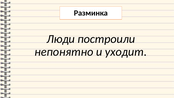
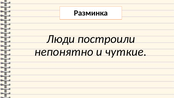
уходит: уходит -> чуткие
